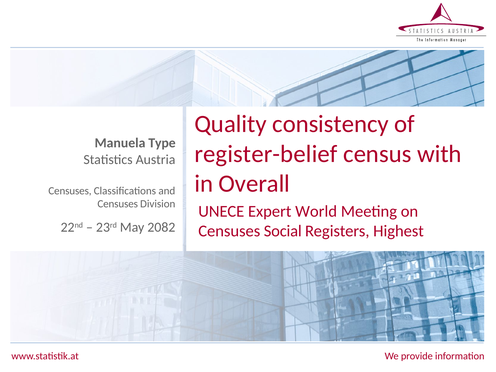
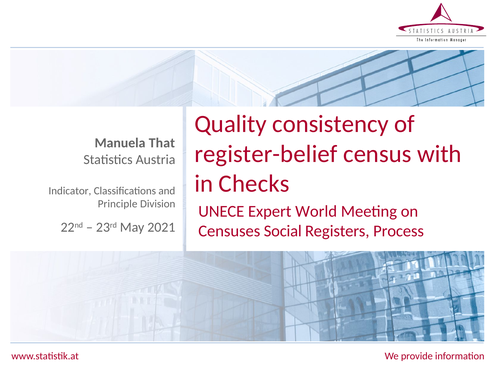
Type: Type -> That
Overall: Overall -> Checks
Censuses at (70, 191): Censuses -> Indicator
Censuses at (118, 204): Censuses -> Principle
2082: 2082 -> 2021
Highest: Highest -> Process
